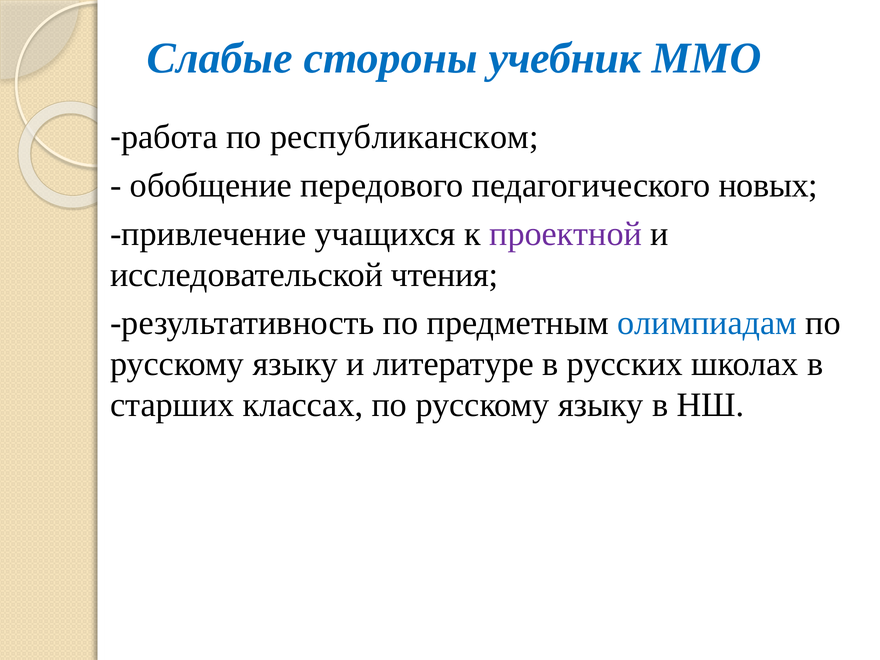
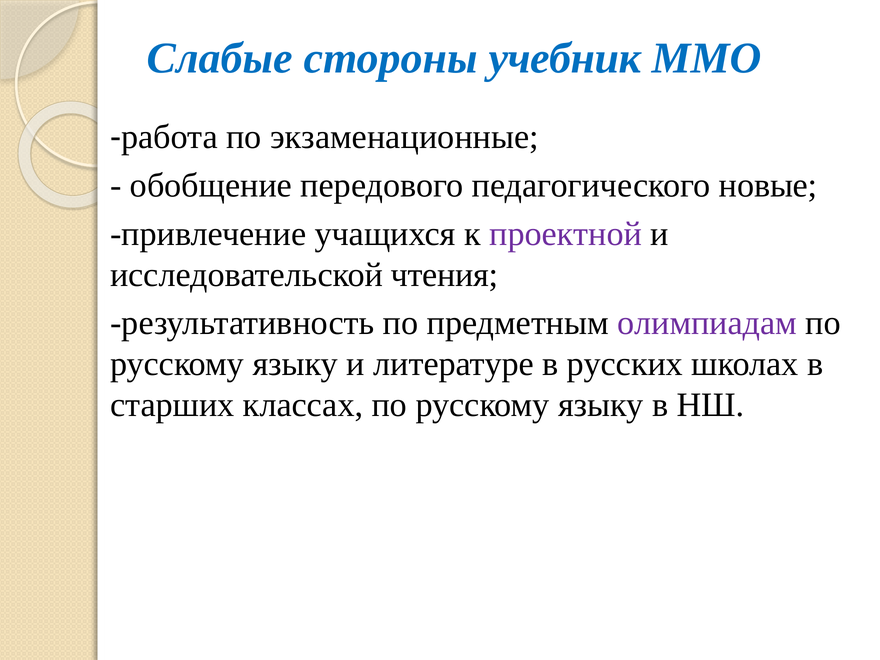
республиканском: республиканском -> экзаменационные
новых: новых -> новые
олимпиадам colour: blue -> purple
